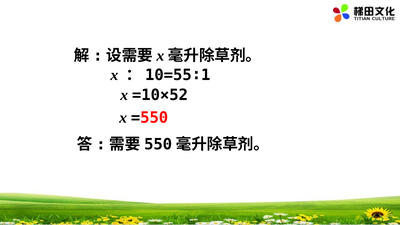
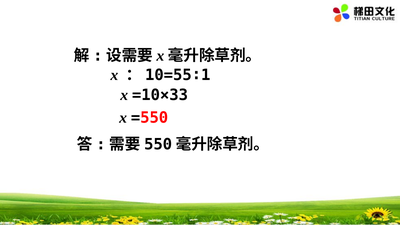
=10×52: =10×52 -> =10×33
